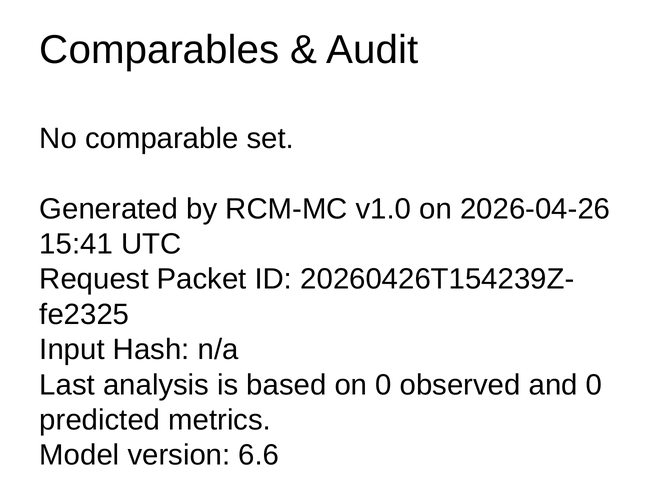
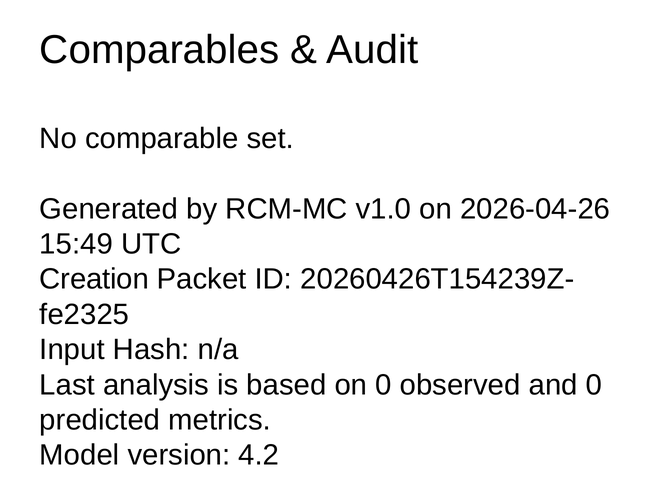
15:41: 15:41 -> 15:49
Request: Request -> Creation
6.6: 6.6 -> 4.2
